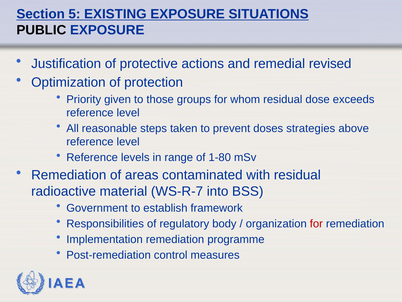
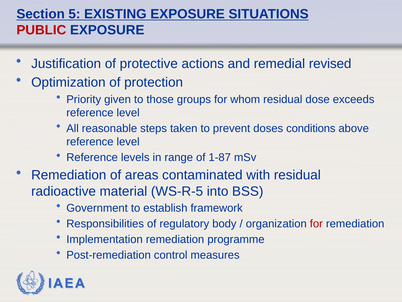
PUBLIC colour: black -> red
strategies: strategies -> conditions
1-80: 1-80 -> 1-87
WS-R-7: WS-R-7 -> WS-R-5
